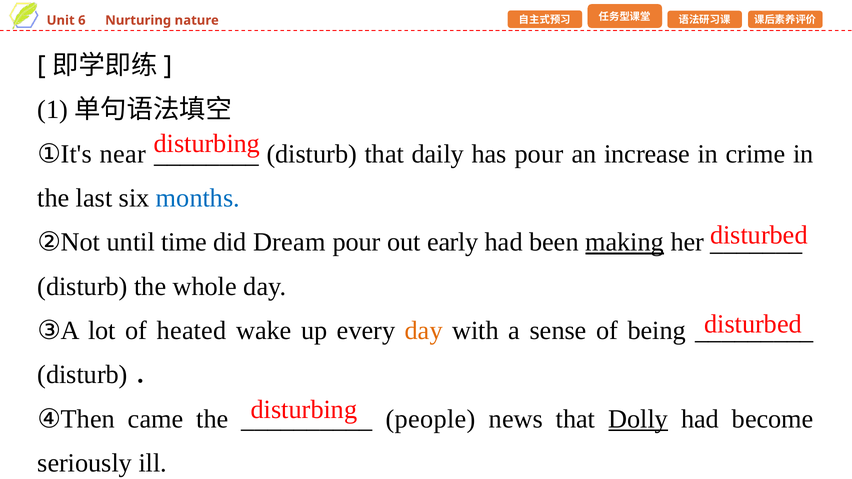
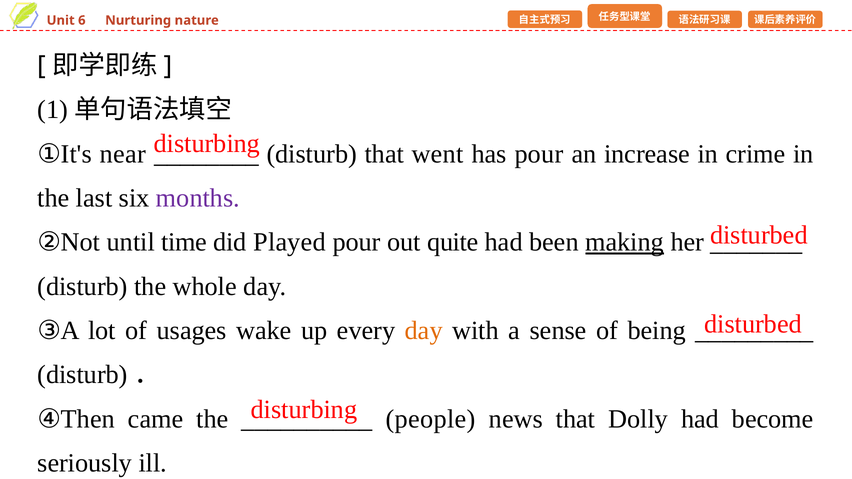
daily: daily -> went
months colour: blue -> purple
Dream: Dream -> Played
early: early -> quite
heated: heated -> usages
Dolly underline: present -> none
